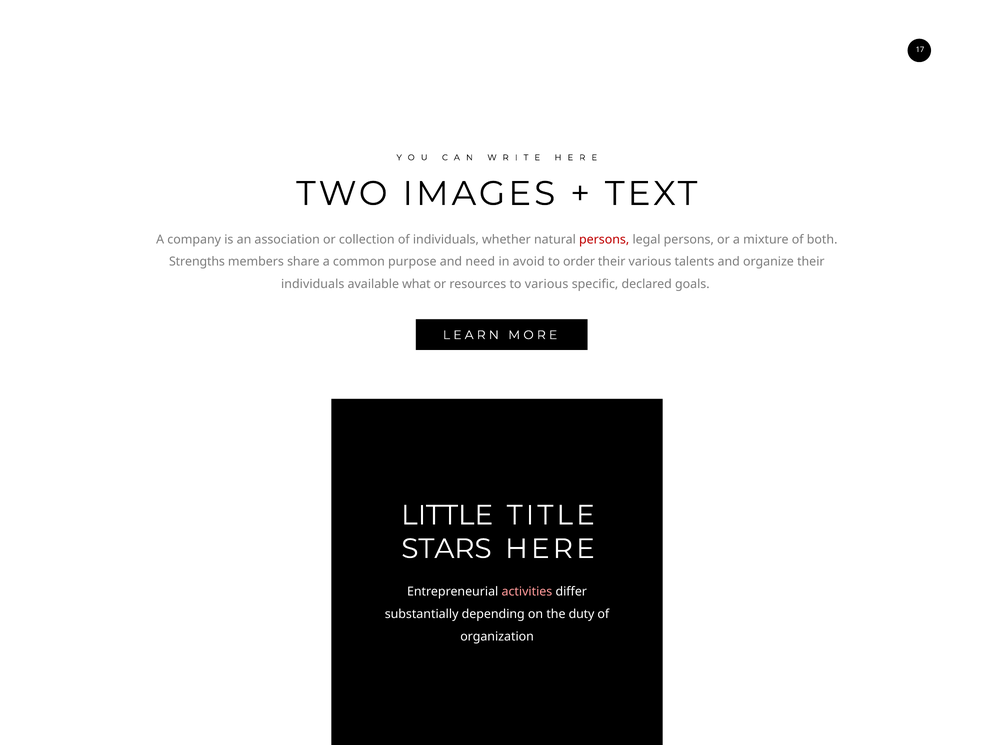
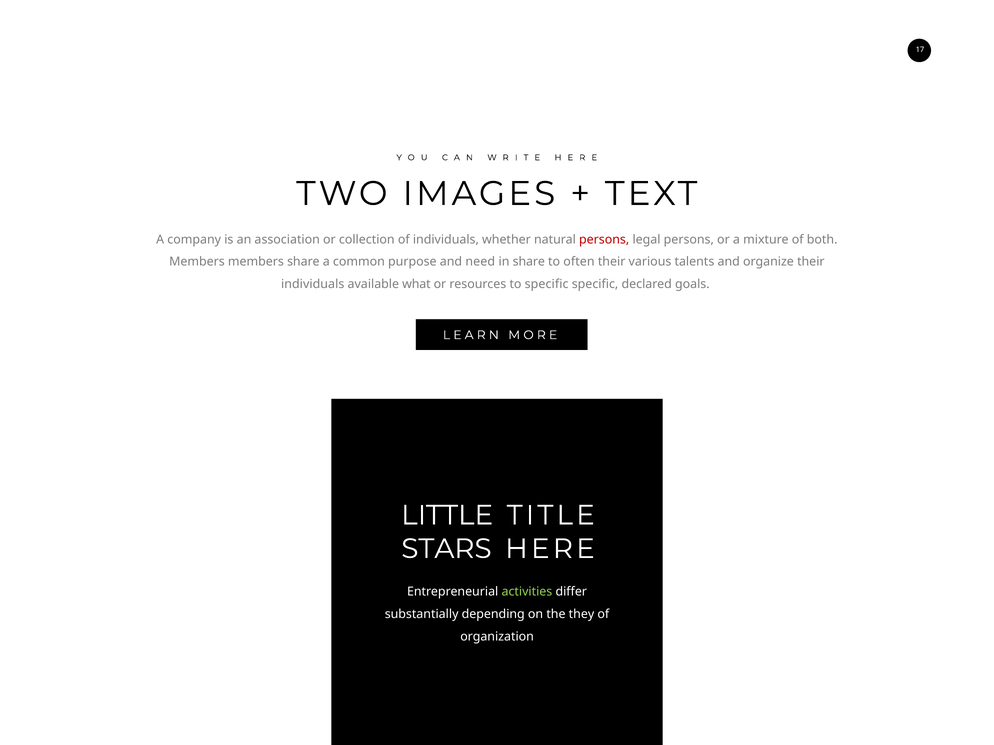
Strengths at (197, 262): Strengths -> Members
in avoid: avoid -> share
order: order -> often
to various: various -> specific
activities colour: pink -> light green
duty: duty -> they
